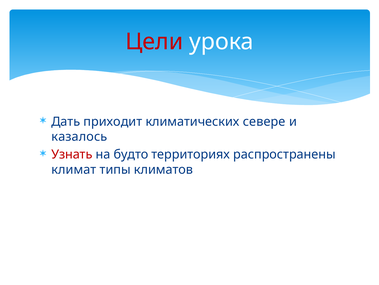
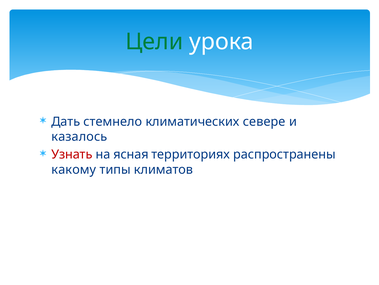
Цели colour: red -> green
приходит: приходит -> стемнело
будто: будто -> ясная
климат: климат -> какому
